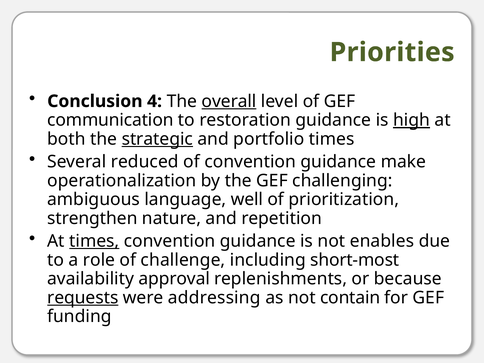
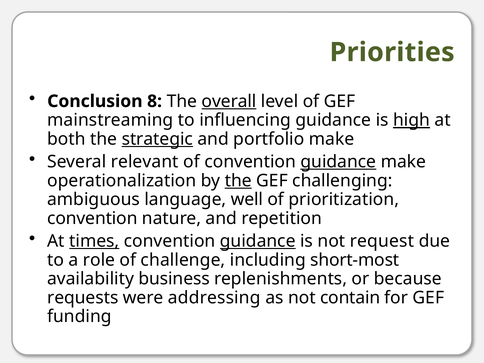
4: 4 -> 8
communication: communication -> mainstreaming
restoration: restoration -> influencing
portfolio times: times -> make
reduced: reduced -> relevant
guidance at (338, 162) underline: none -> present
the at (238, 181) underline: none -> present
strengthen at (92, 218): strengthen -> convention
guidance at (258, 241) underline: none -> present
enables: enables -> request
approval: approval -> business
requests underline: present -> none
